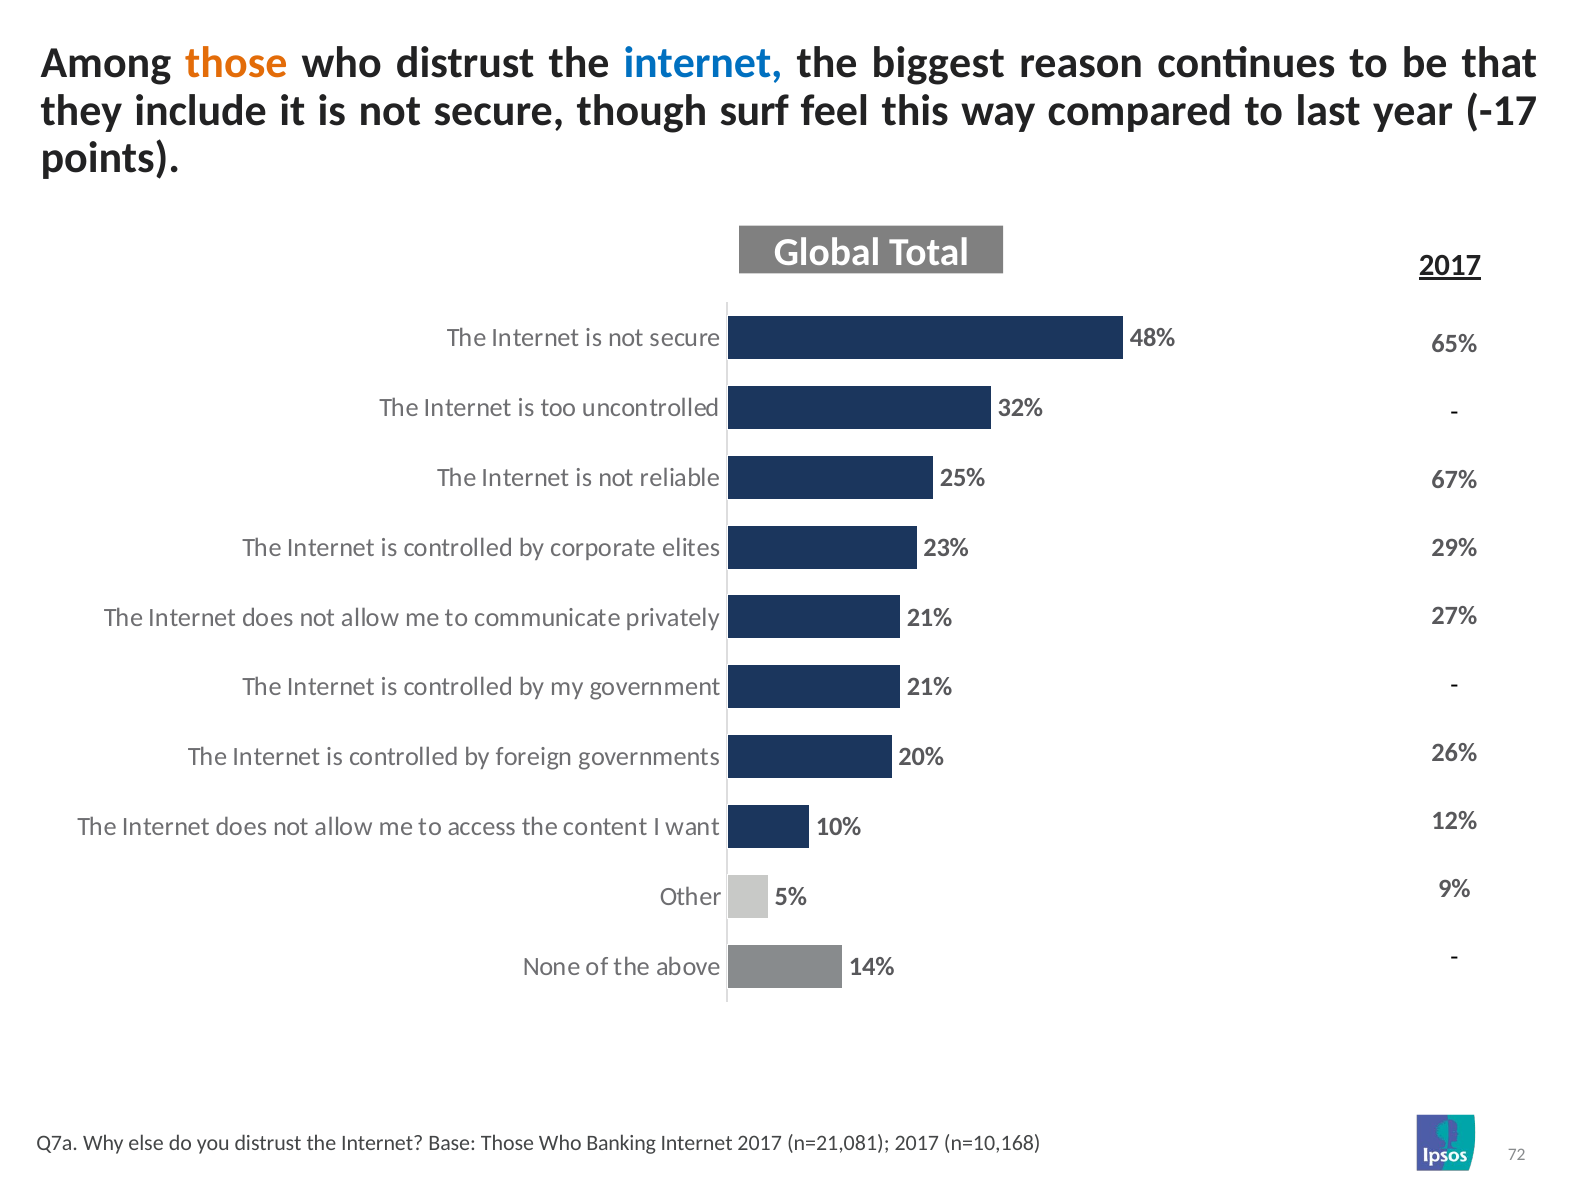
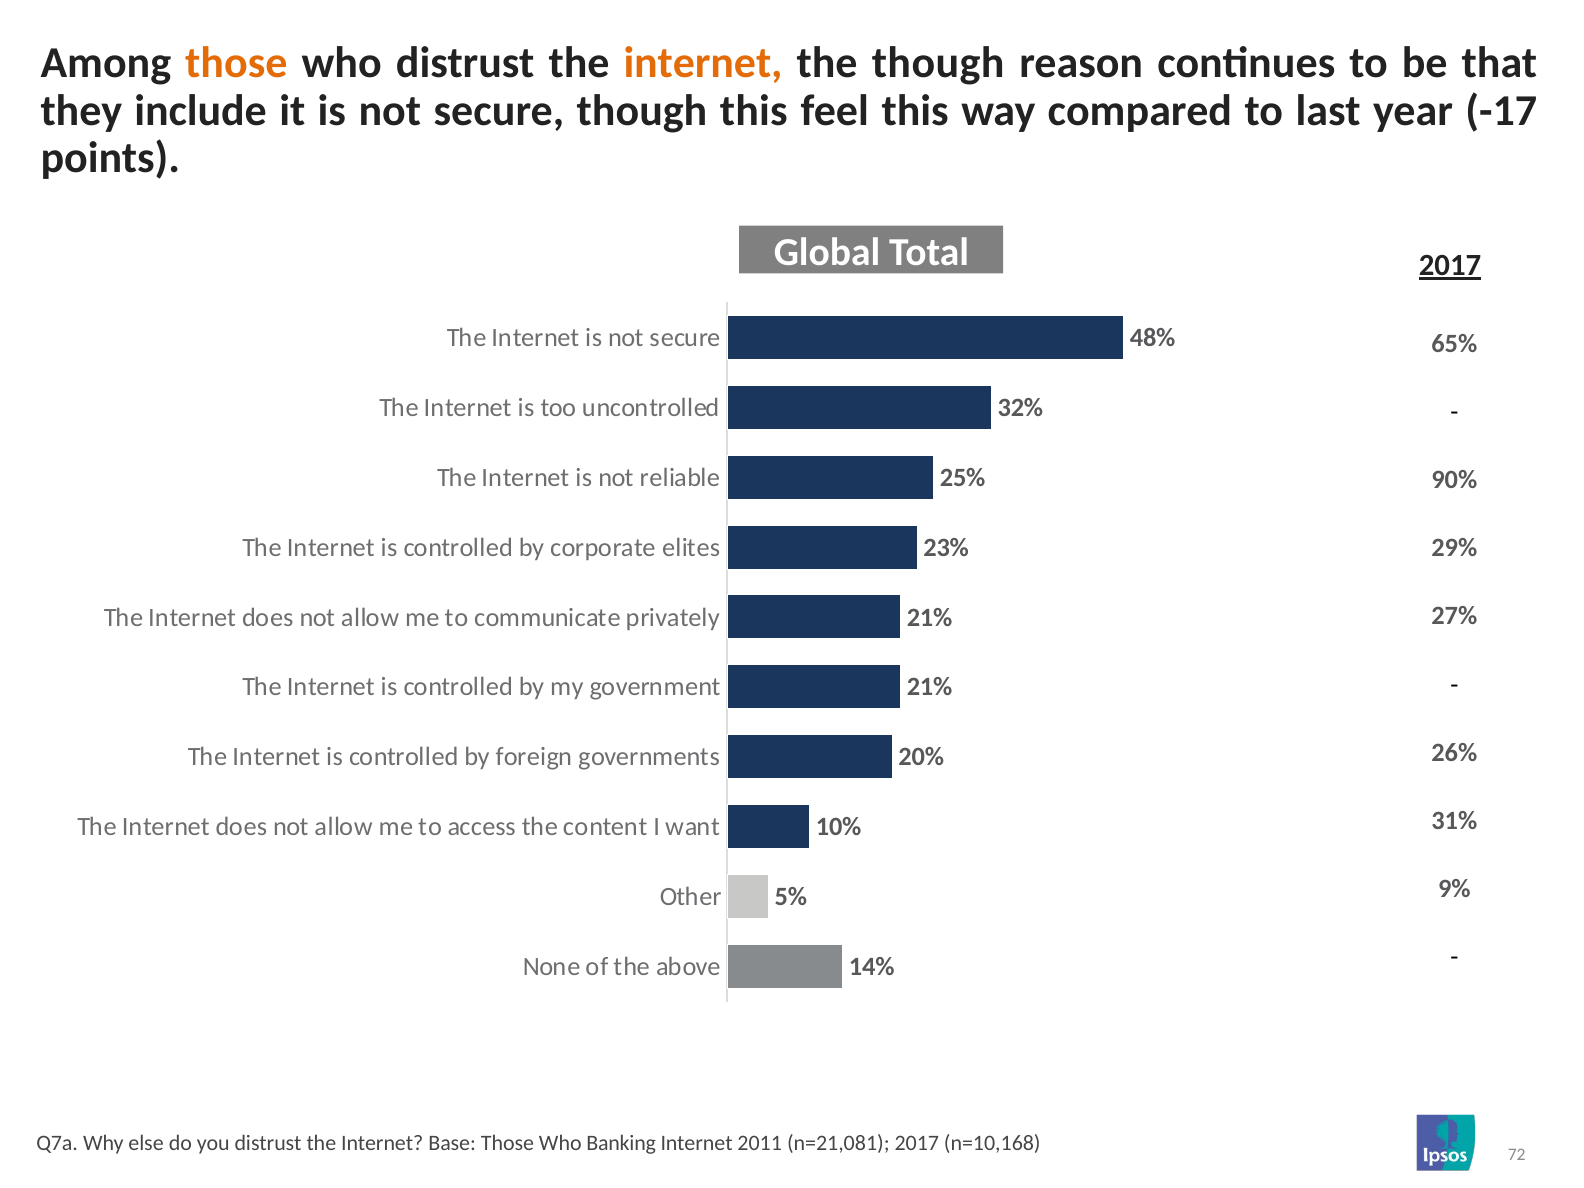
internet at (703, 63) colour: blue -> orange
the biggest: biggest -> though
though surf: surf -> this
67%: 67% -> 90%
12%: 12% -> 31%
Internet 2017: 2017 -> 2011
